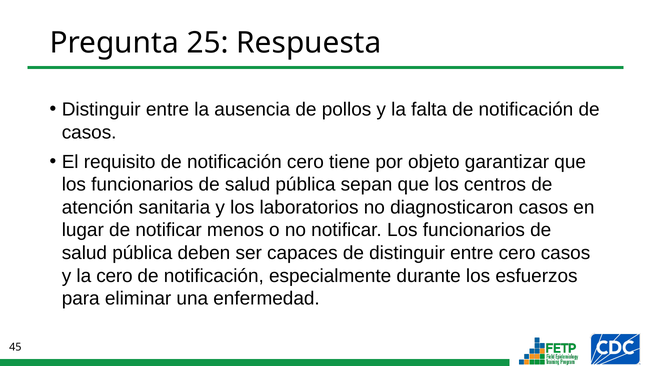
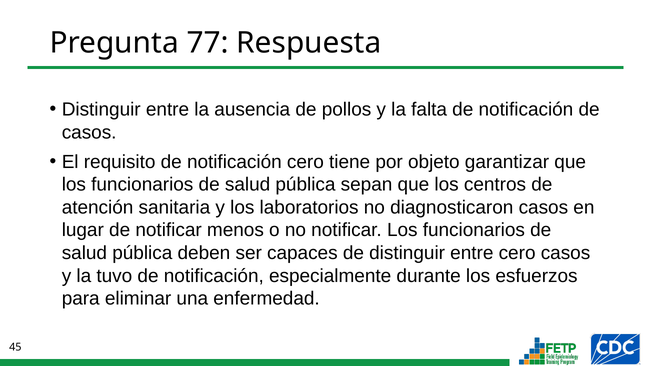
25: 25 -> 77
la cero: cero -> tuvo
